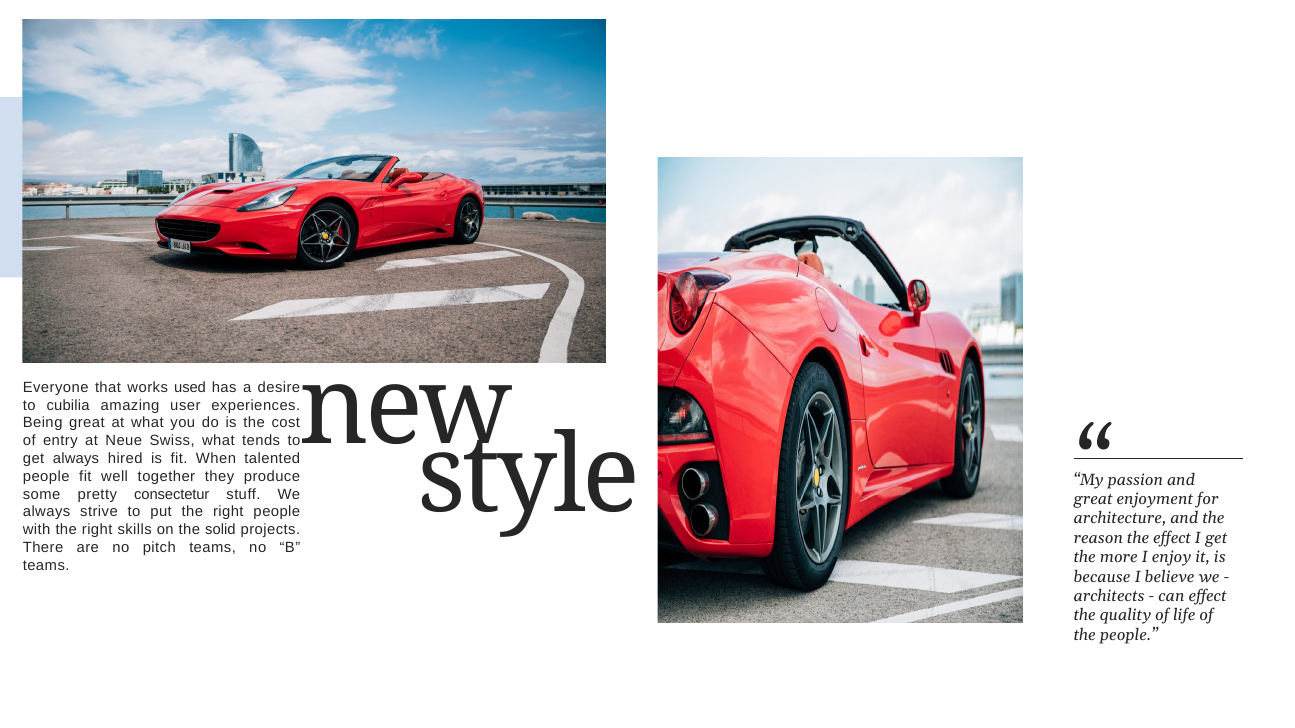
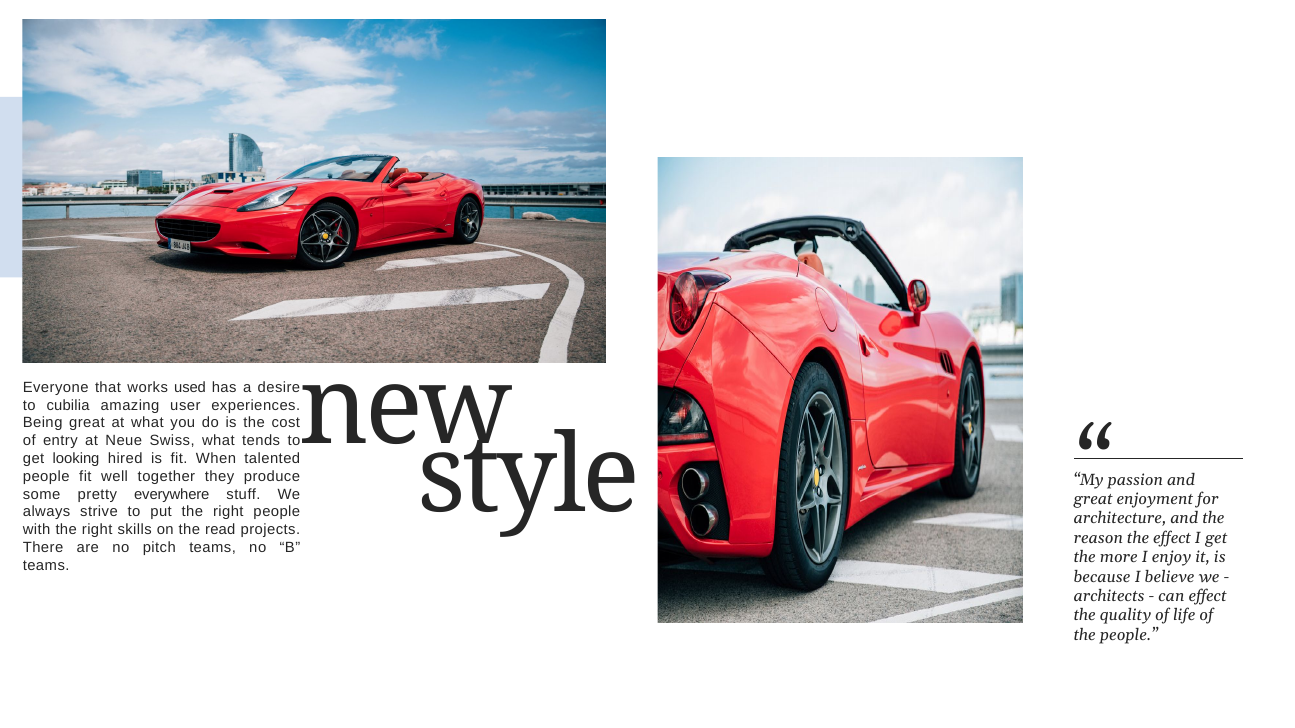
get always: always -> looking
consectetur: consectetur -> everywhere
solid: solid -> read
